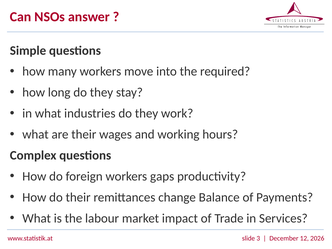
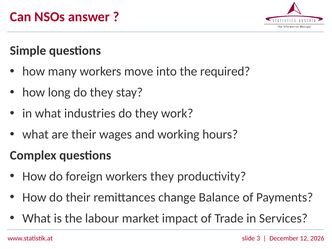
workers gaps: gaps -> they
